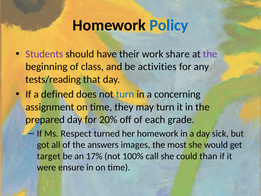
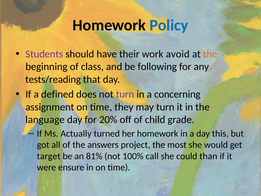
share: share -> avoid
the at (210, 54) colour: purple -> orange
activities: activities -> following
turn at (125, 94) colour: blue -> purple
prepared: prepared -> language
each: each -> child
Respect: Respect -> Actually
sick: sick -> this
images: images -> project
17%: 17% -> 81%
